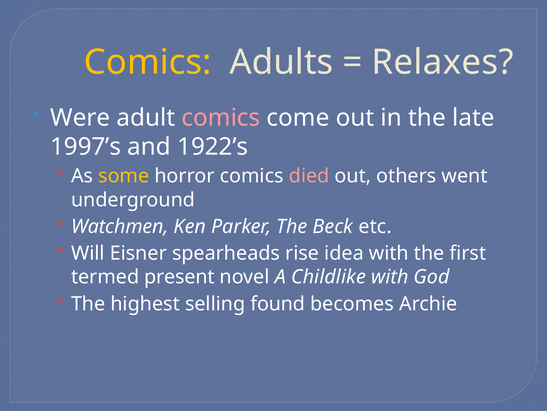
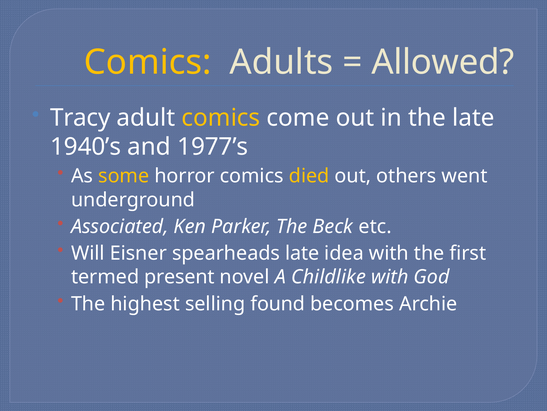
Relaxes: Relaxes -> Allowed
Were: Were -> Tracy
comics at (221, 117) colour: pink -> yellow
1997’s: 1997’s -> 1940’s
1922’s: 1922’s -> 1977’s
died colour: pink -> yellow
Watchmen: Watchmen -> Associated
spearheads rise: rise -> late
